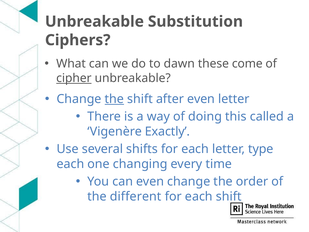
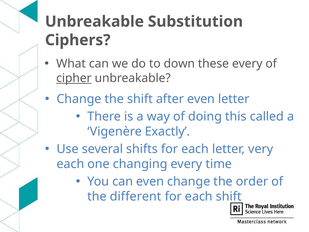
dawn: dawn -> down
these come: come -> every
the at (114, 99) underline: present -> none
type: type -> very
